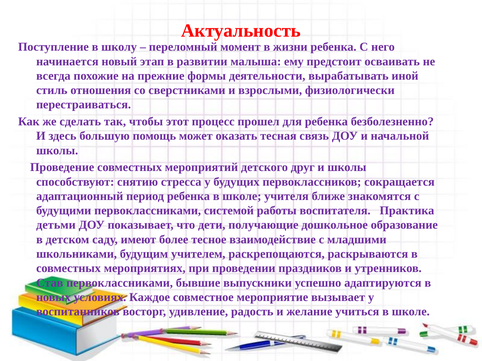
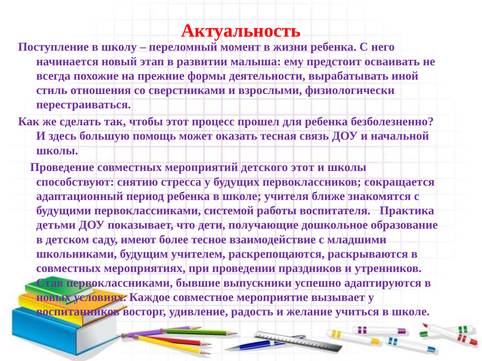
детского друг: друг -> этот
